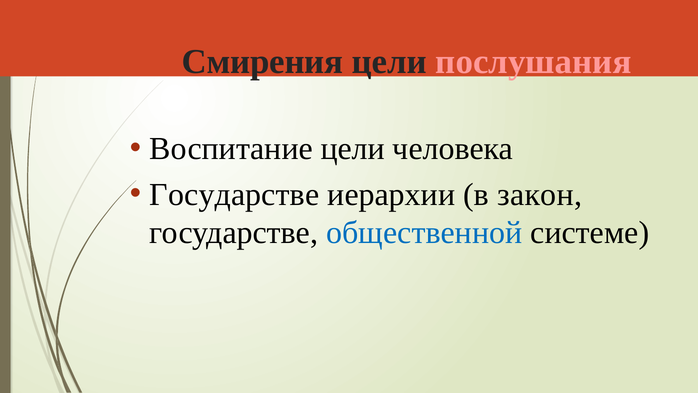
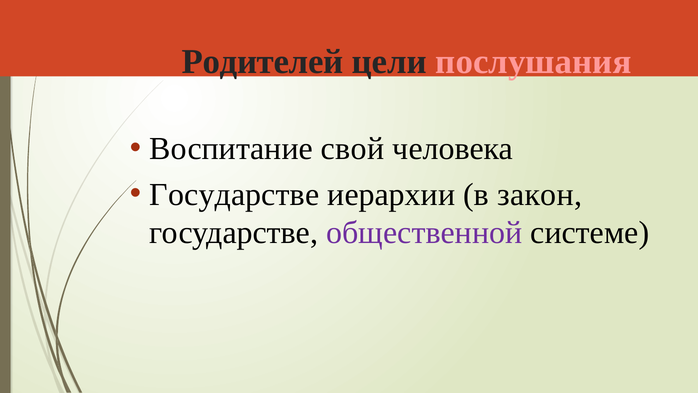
Смирения: Смирения -> Родителей
Воспитание цели: цели -> свой
общественной colour: blue -> purple
